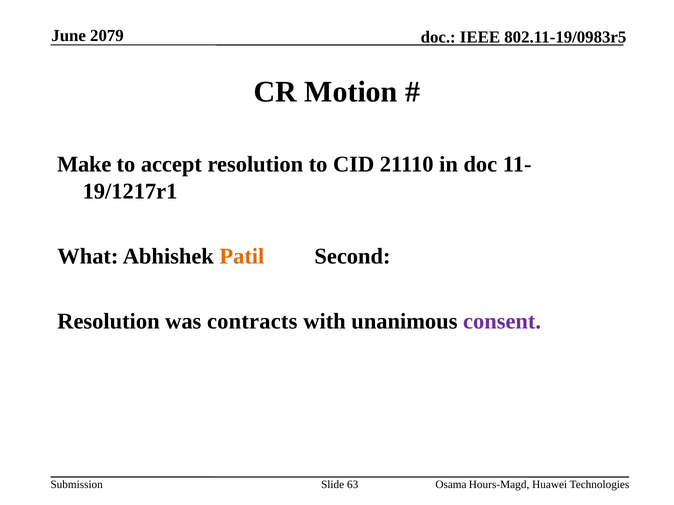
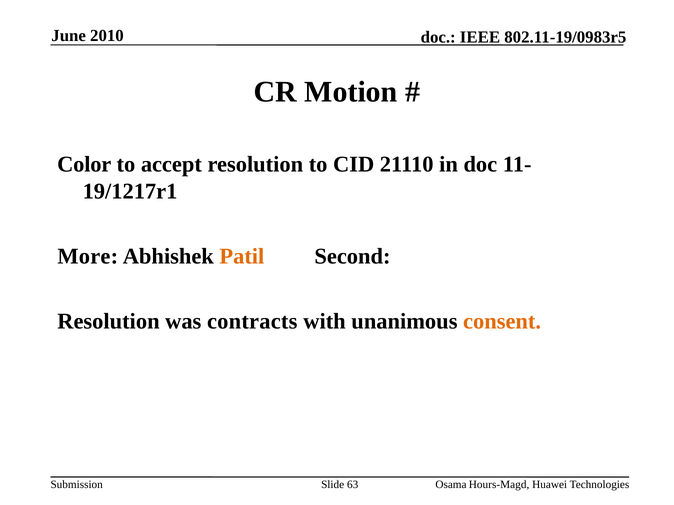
2079: 2079 -> 2010
Make: Make -> Color
What: What -> More
consent colour: purple -> orange
